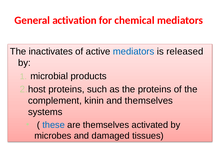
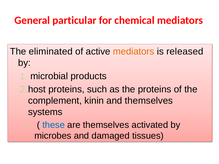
activation: activation -> particular
inactivates: inactivates -> eliminated
mediators at (134, 52) colour: blue -> orange
